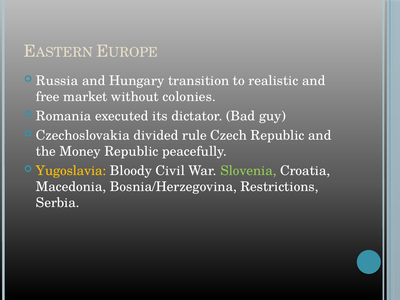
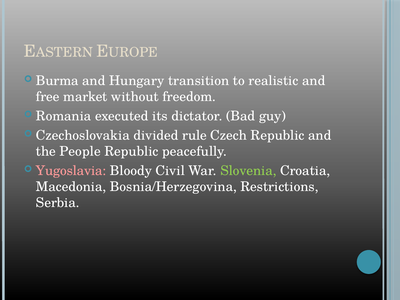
Russia: Russia -> Burma
colonies: colonies -> freedom
Money: Money -> People
Yugoslavia colour: yellow -> pink
